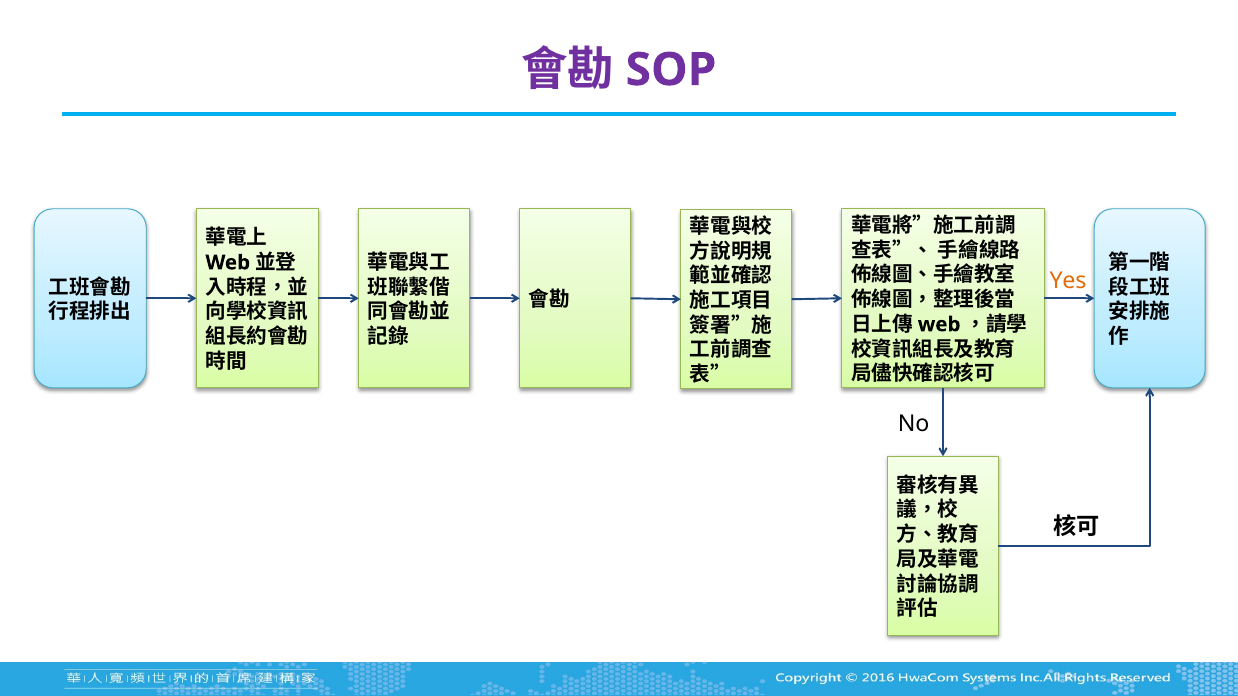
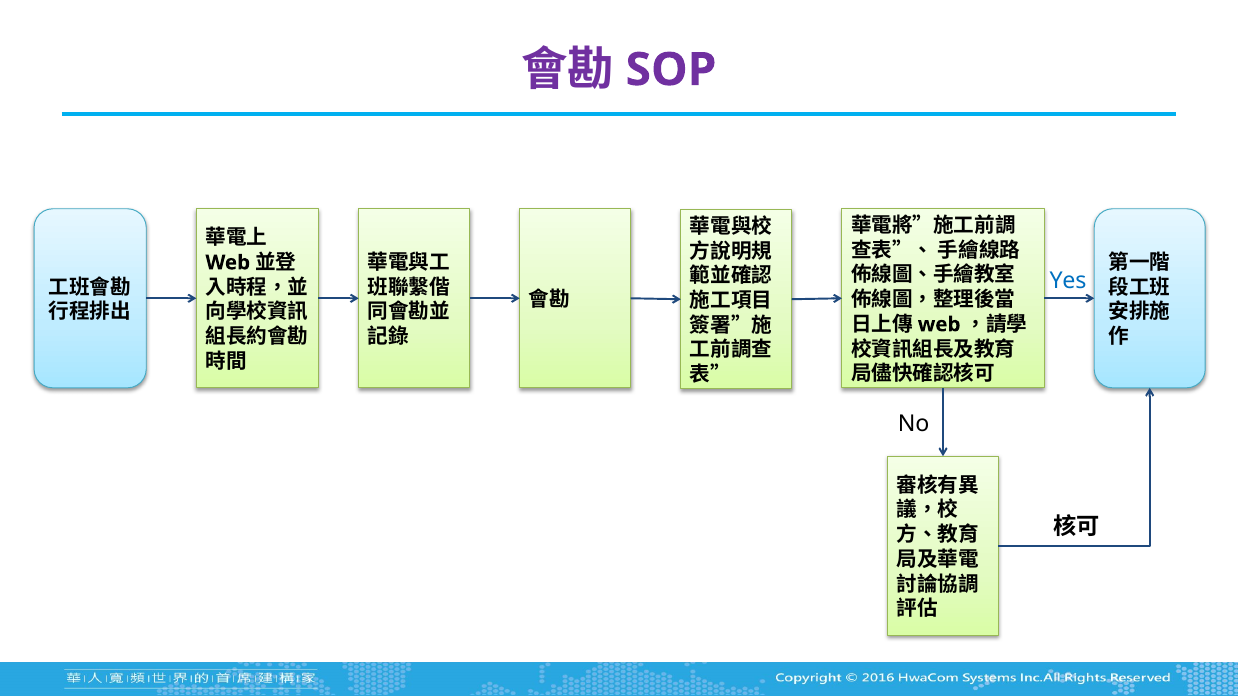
Yes colour: orange -> blue
